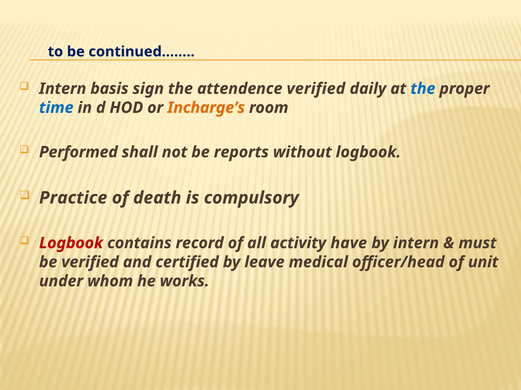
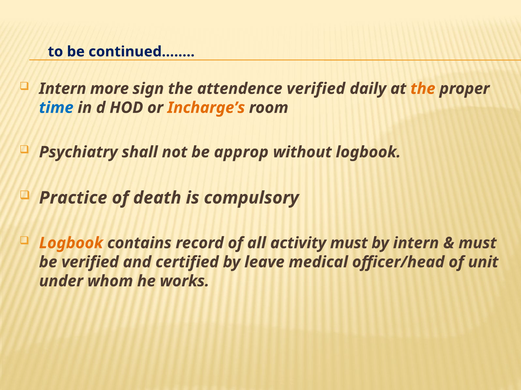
basis: basis -> more
the at (423, 89) colour: blue -> orange
Performed: Performed -> Psychiatry
reports: reports -> approp
Logbook at (71, 243) colour: red -> orange
activity have: have -> must
